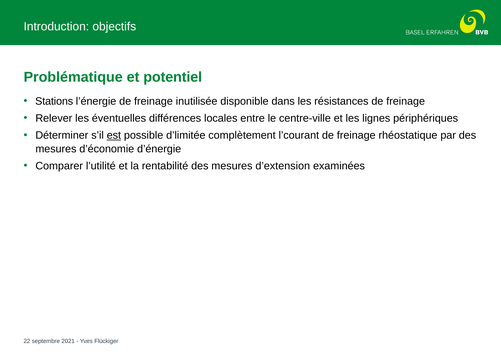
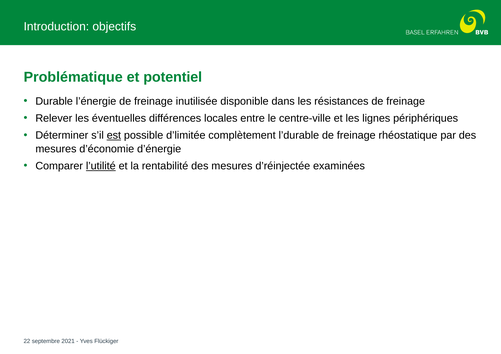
Stations: Stations -> Durable
l’courant: l’courant -> l’durable
l’utilité underline: none -> present
d’extension: d’extension -> d’réinjectée
